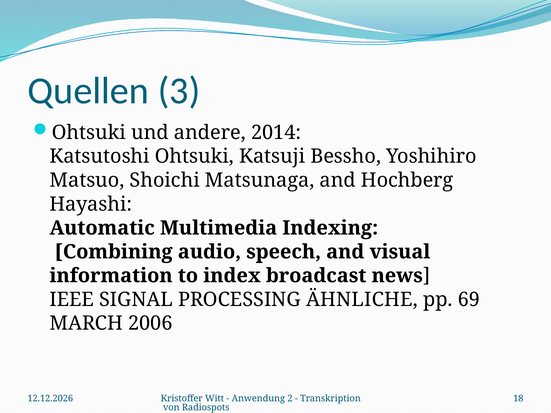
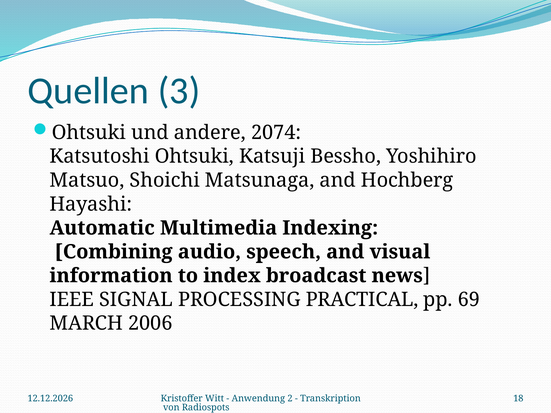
2014: 2014 -> 2074
ÄHNLICHE: ÄHNLICHE -> PRACTICAL
